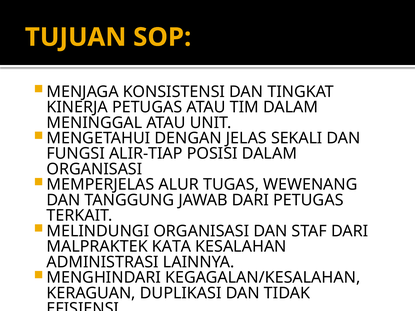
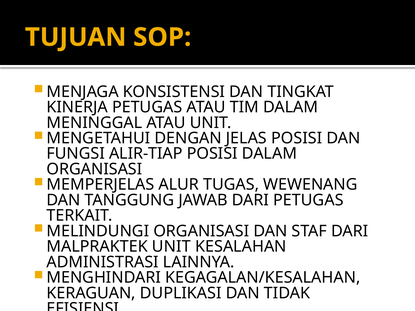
JELAS SEKALI: SEKALI -> POSISI
MALPRAKTEK KATA: KATA -> UNIT
